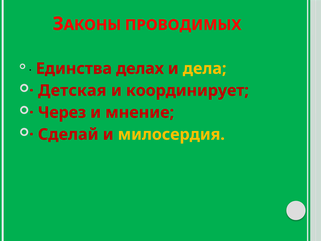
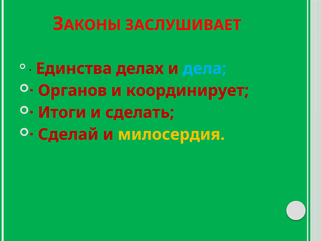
ПРОВОДИМЫХ: ПРОВОДИМЫХ -> ЗАСЛУШИВАЕТ
дела colour: yellow -> light blue
Детская: Детская -> Органов
Через: Через -> Итоги
мнение: мнение -> сделать
